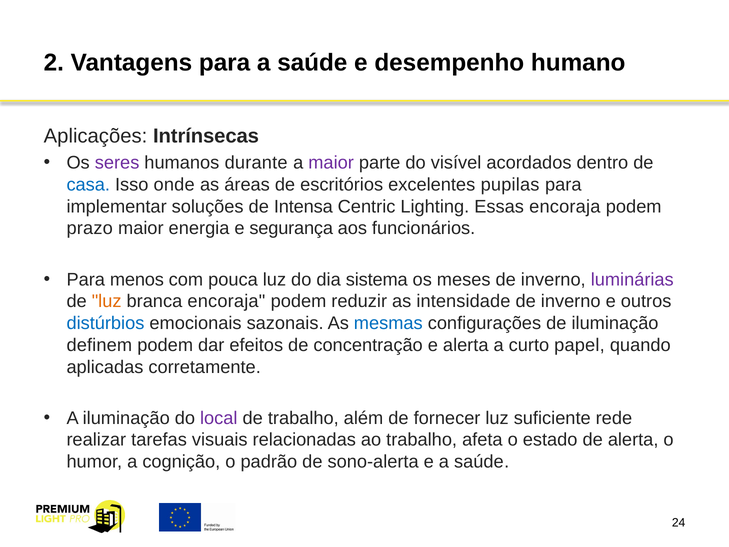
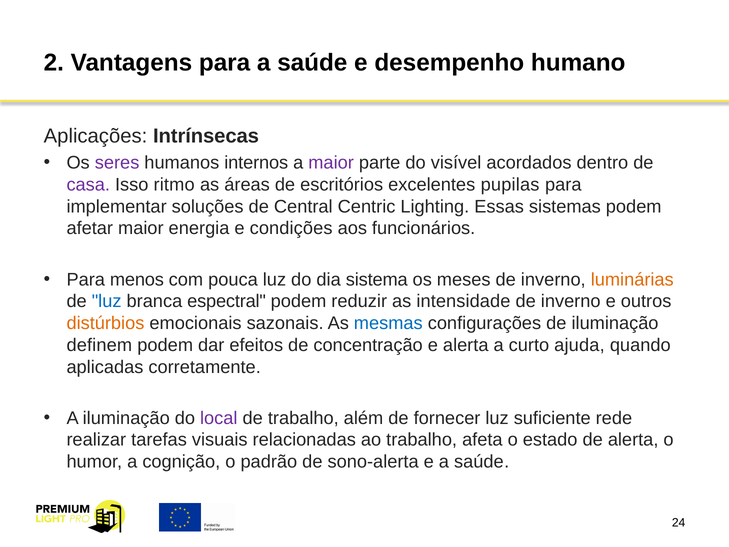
durante: durante -> internos
casa colour: blue -> purple
onde: onde -> ritmo
Intensa: Intensa -> Central
Essas encoraja: encoraja -> sistemas
prazo: prazo -> afetar
segurança: segurança -> condições
luminárias colour: purple -> orange
luz at (107, 301) colour: orange -> blue
branca encoraja: encoraja -> espectral
distúrbios colour: blue -> orange
papel: papel -> ajuda
